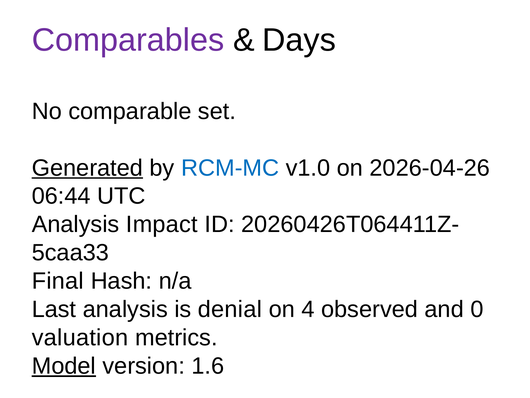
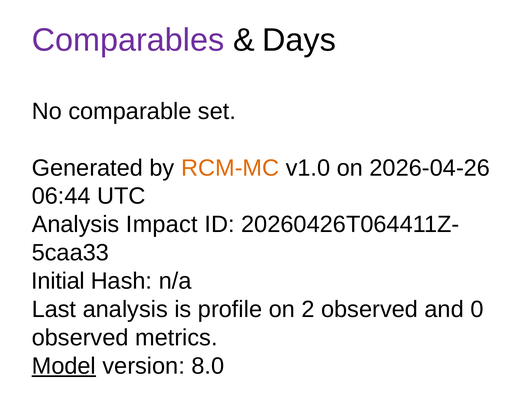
Generated underline: present -> none
RCM-MC colour: blue -> orange
Final: Final -> Initial
denial: denial -> profile
4: 4 -> 2
valuation at (80, 337): valuation -> observed
1.6: 1.6 -> 8.0
